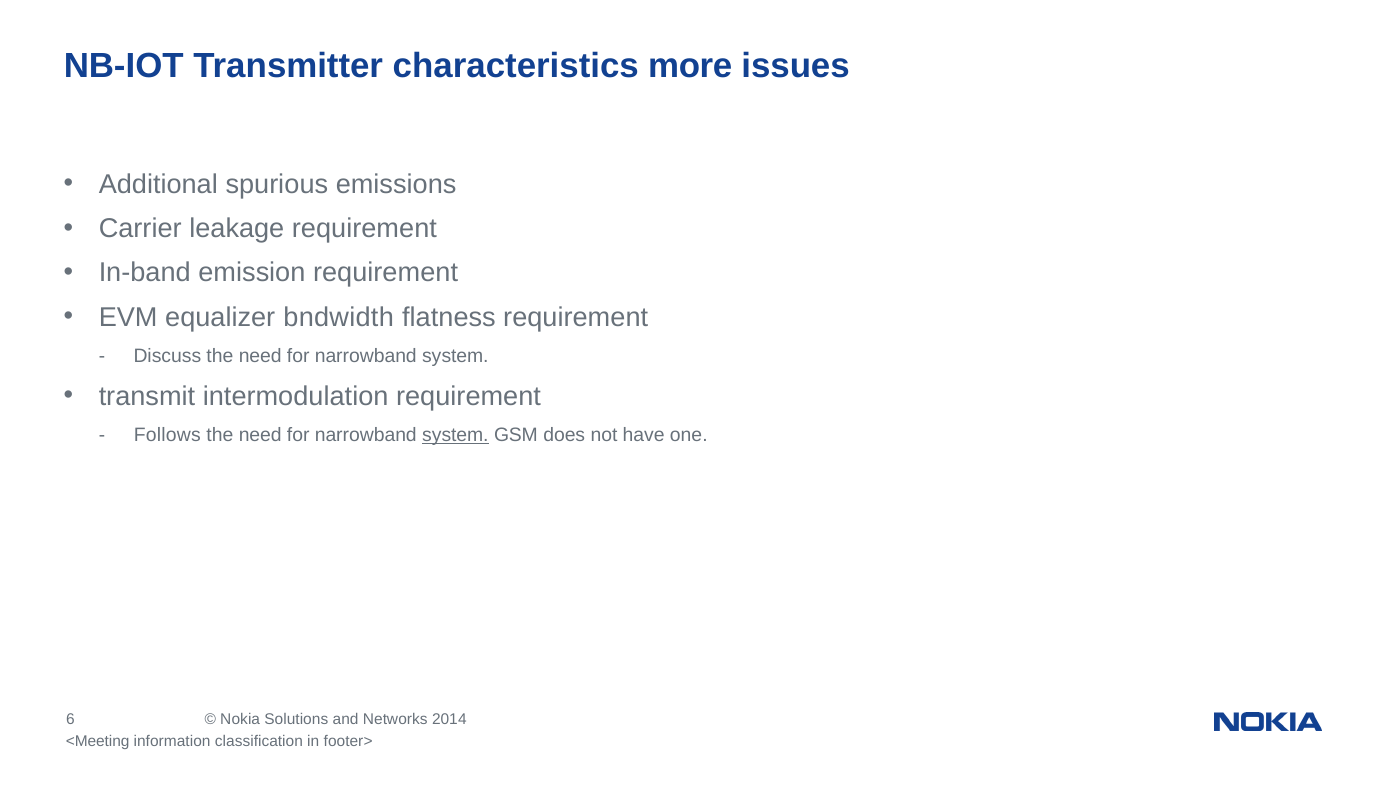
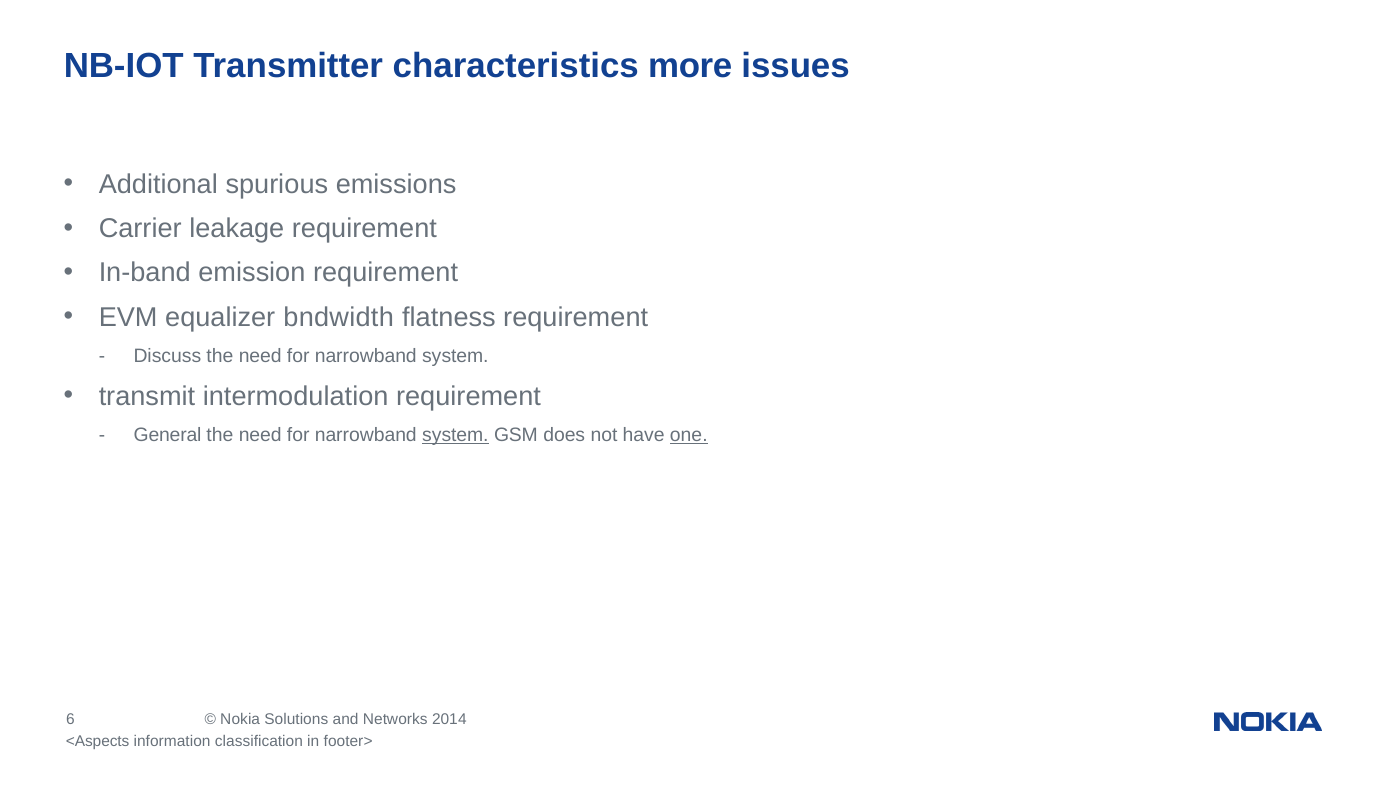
Follows: Follows -> General
one underline: none -> present
<Meeting: <Meeting -> <Aspects
